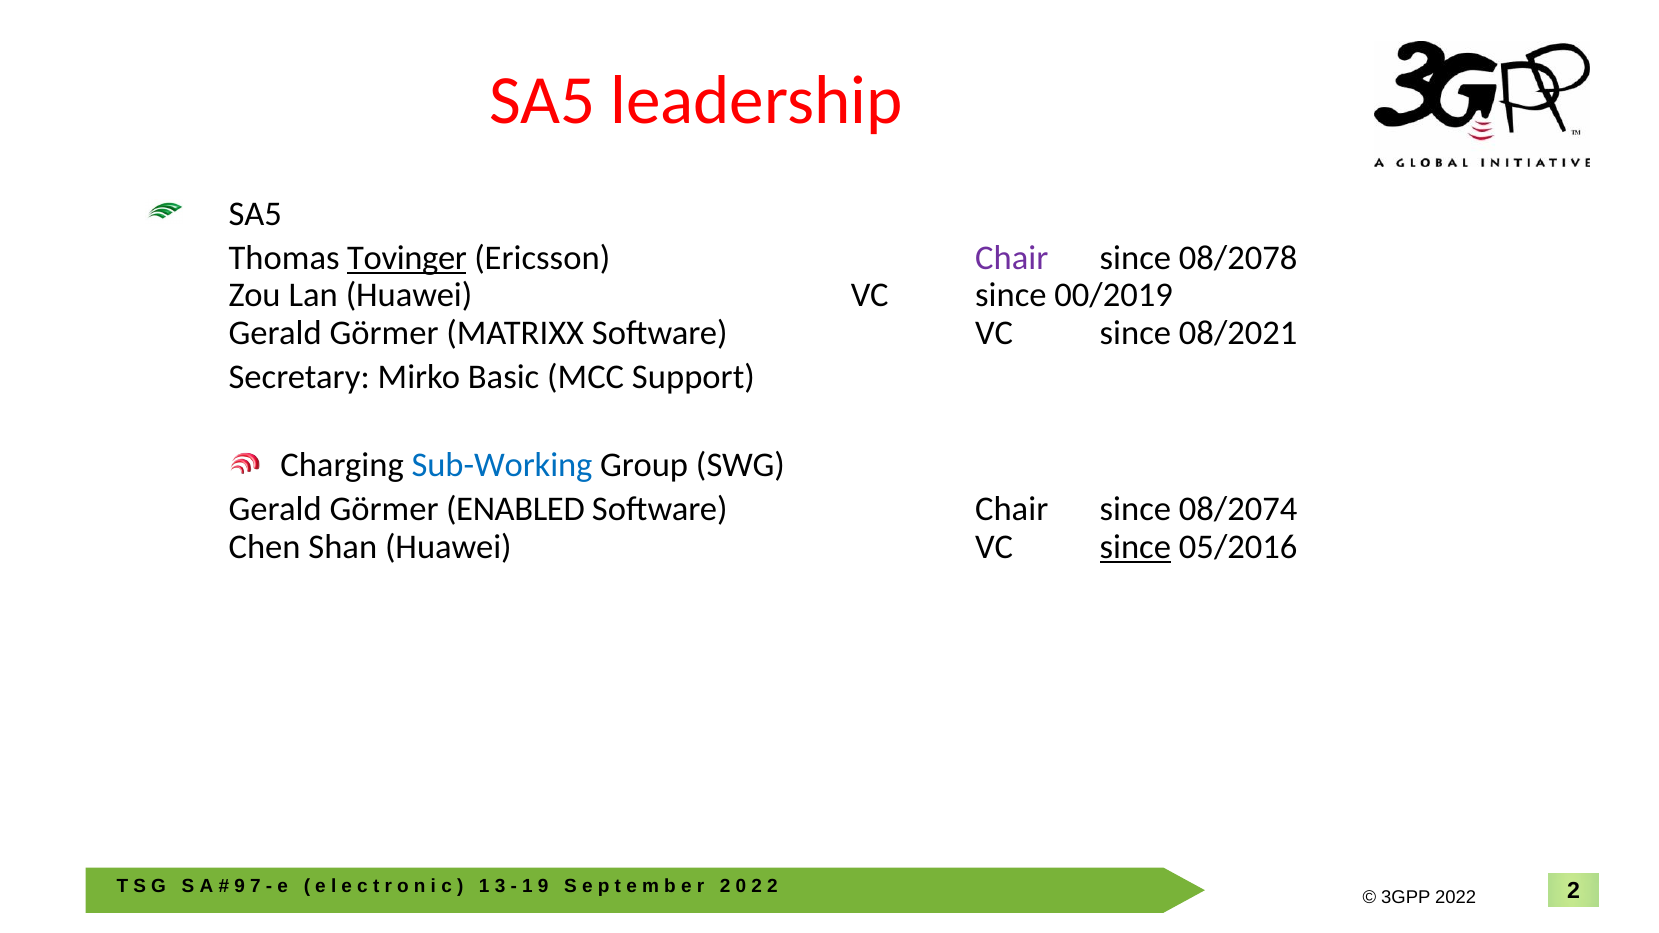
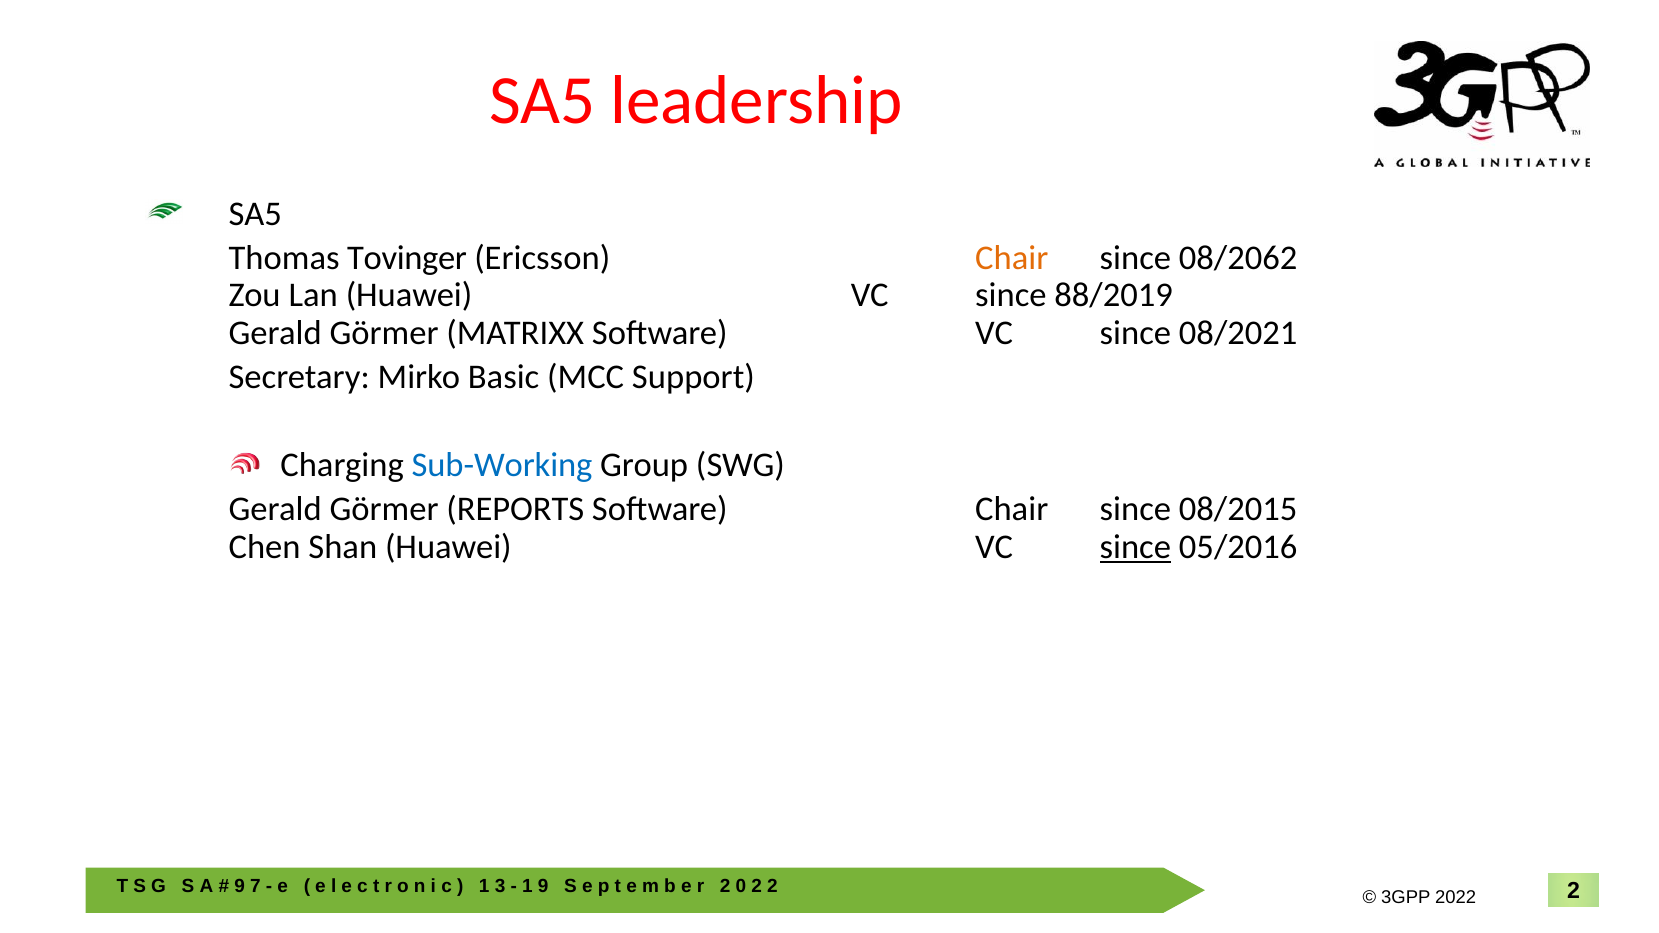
Tovinger underline: present -> none
Chair at (1012, 258) colour: purple -> orange
08/2078: 08/2078 -> 08/2062
00/2019: 00/2019 -> 88/2019
ENABLED: ENABLED -> REPORTS
08/2074: 08/2074 -> 08/2015
